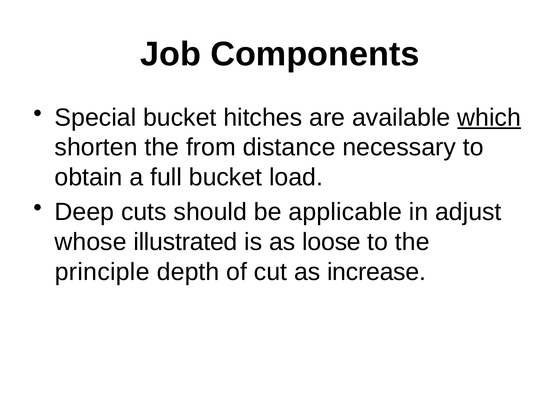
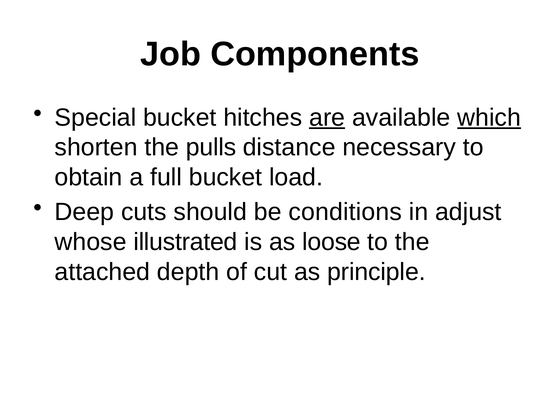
are underline: none -> present
from: from -> pulls
applicable: applicable -> conditions
principle: principle -> attached
increase: increase -> principle
